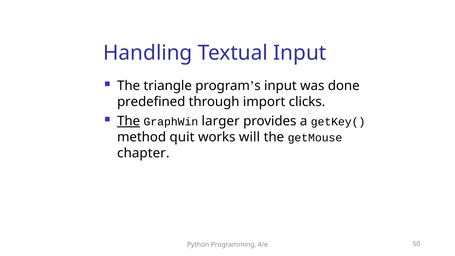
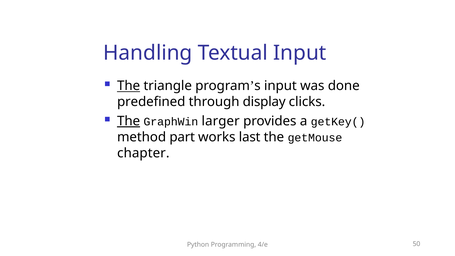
The at (129, 86) underline: none -> present
import: import -> display
quit: quit -> part
will: will -> last
